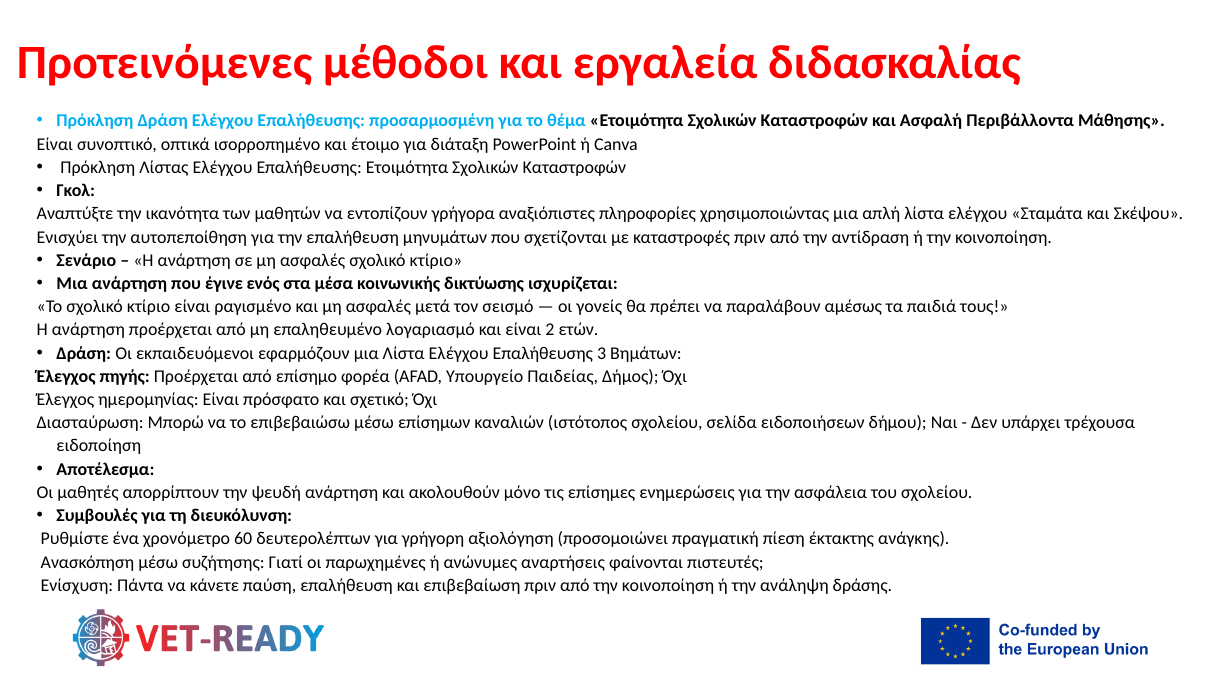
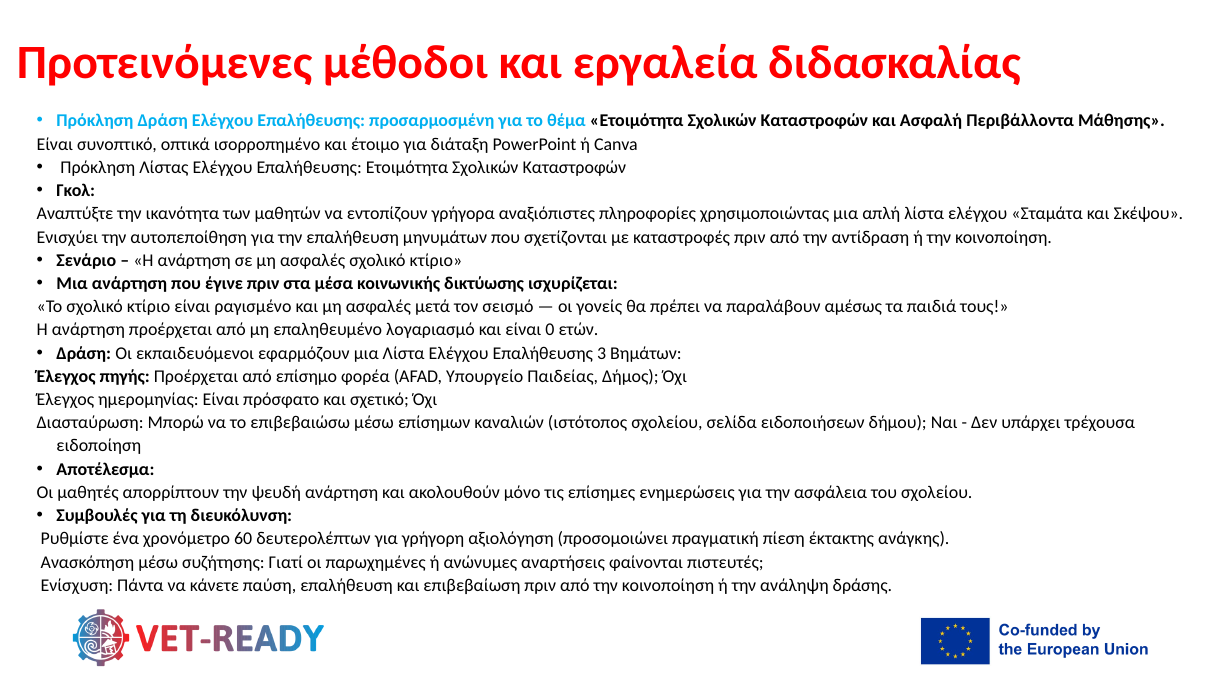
έγινε ενός: ενός -> πριν
2: 2 -> 0
